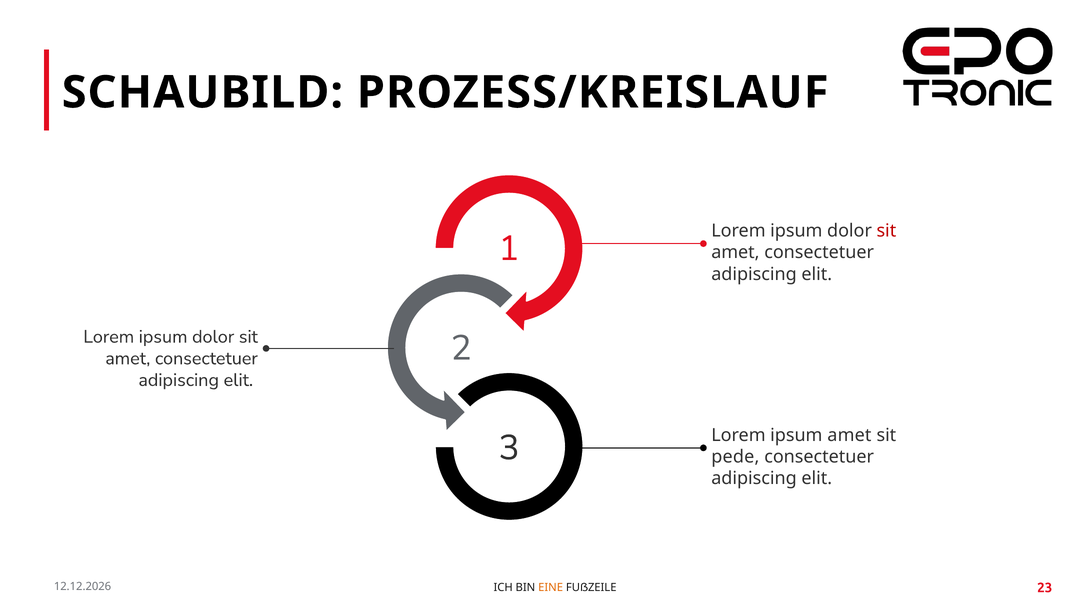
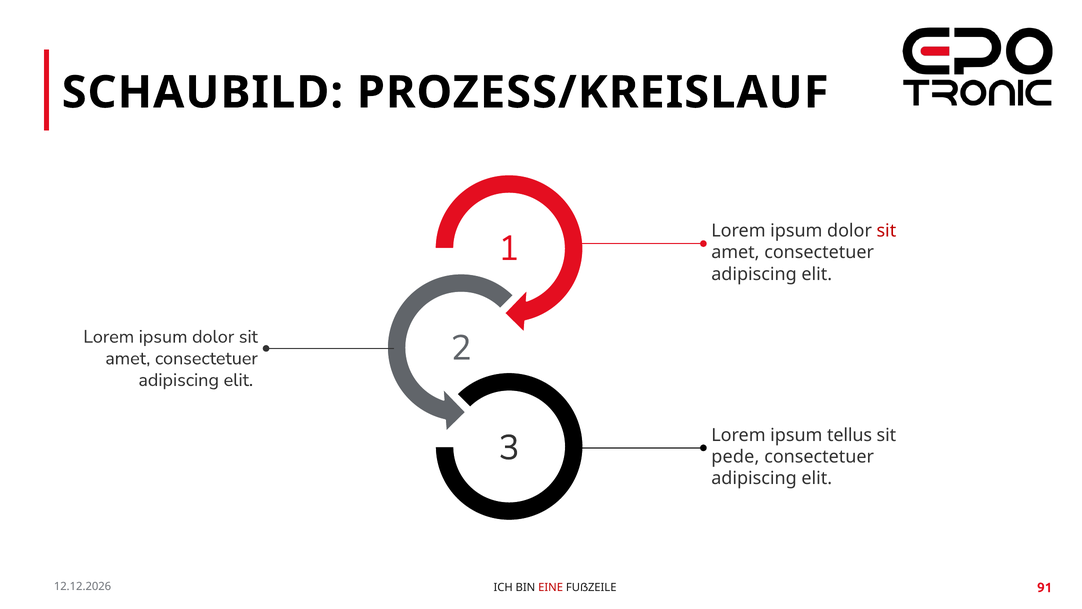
ipsum amet: amet -> tellus
23: 23 -> 91
EINE colour: orange -> red
